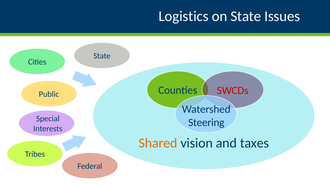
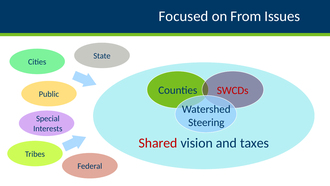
Logistics: Logistics -> Focused
on State: State -> From
Shared colour: orange -> red
